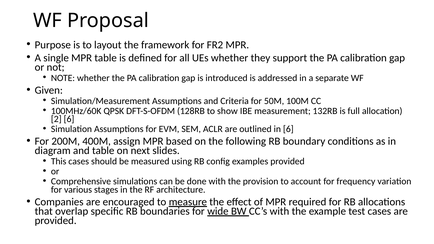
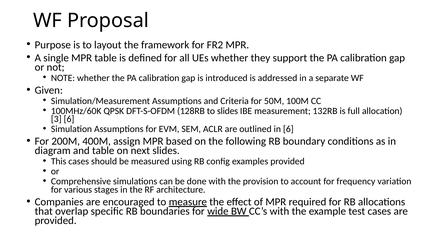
to show: show -> slides
2: 2 -> 3
